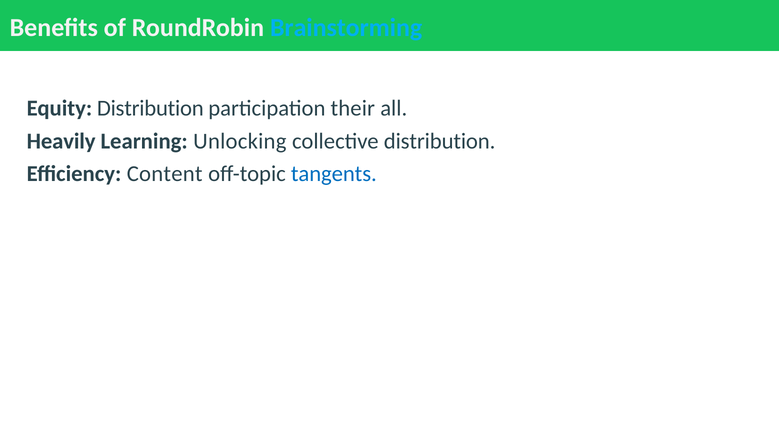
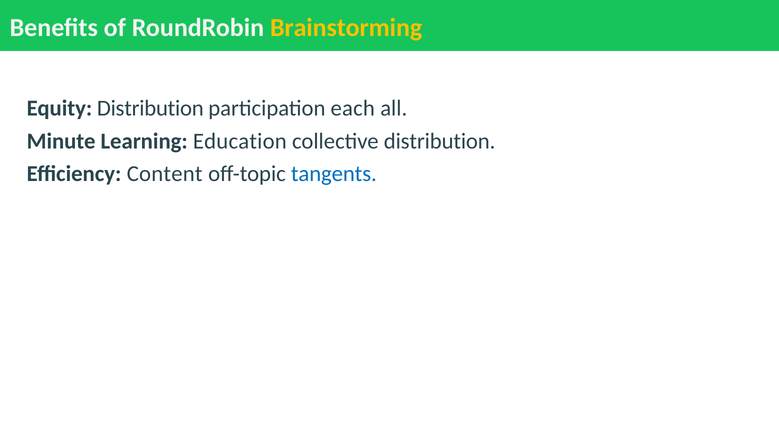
Brainstorming colour: light blue -> yellow
their: their -> each
Heavily: Heavily -> Minute
Unlocking: Unlocking -> Education
